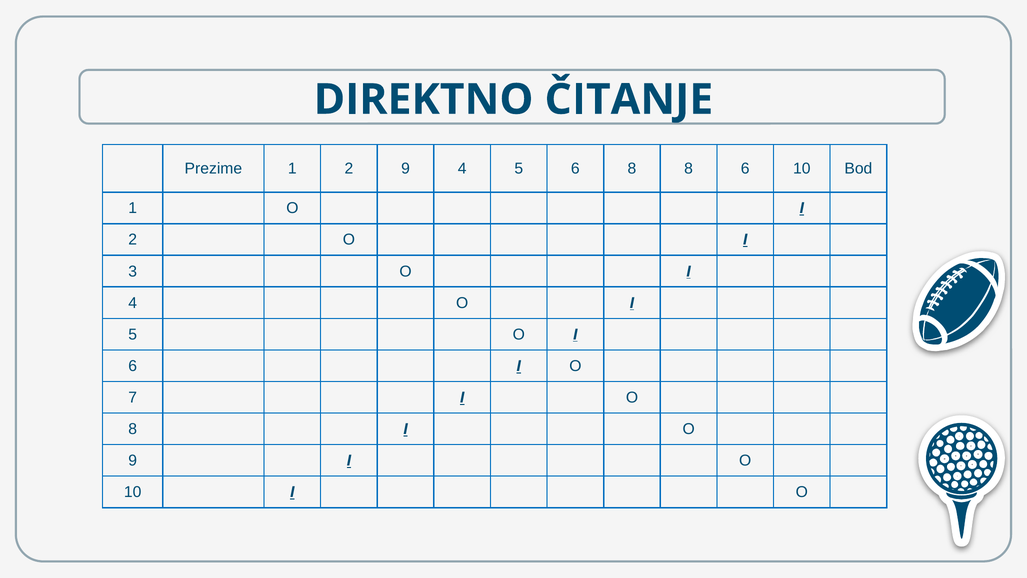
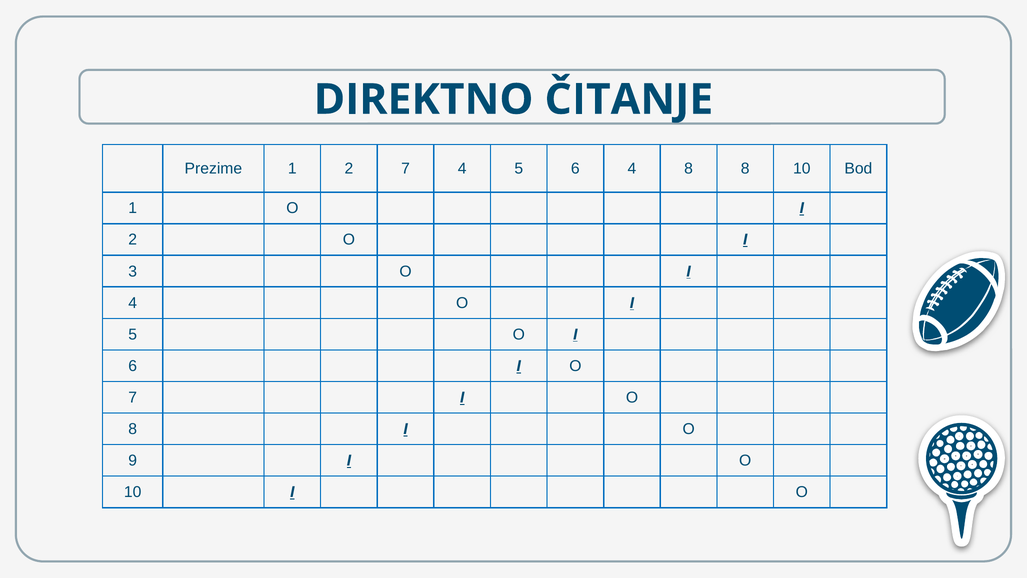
2 9: 9 -> 7
6 8: 8 -> 4
8 6: 6 -> 8
